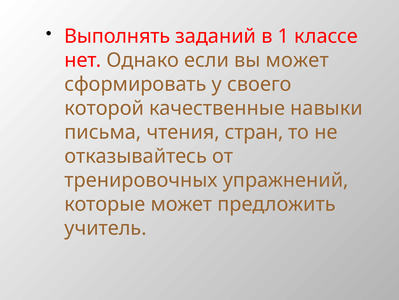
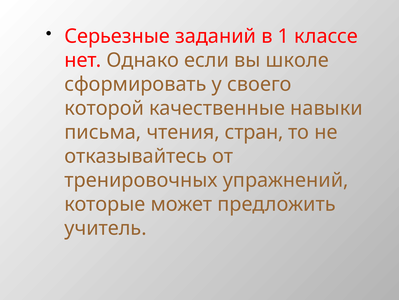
Выполнять: Выполнять -> Серьезные
вы может: может -> школе
